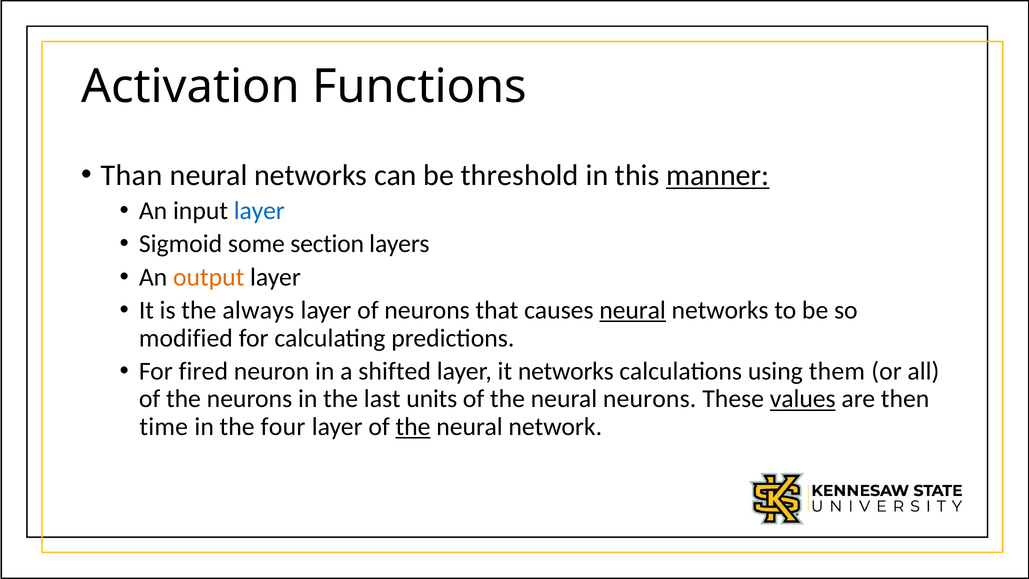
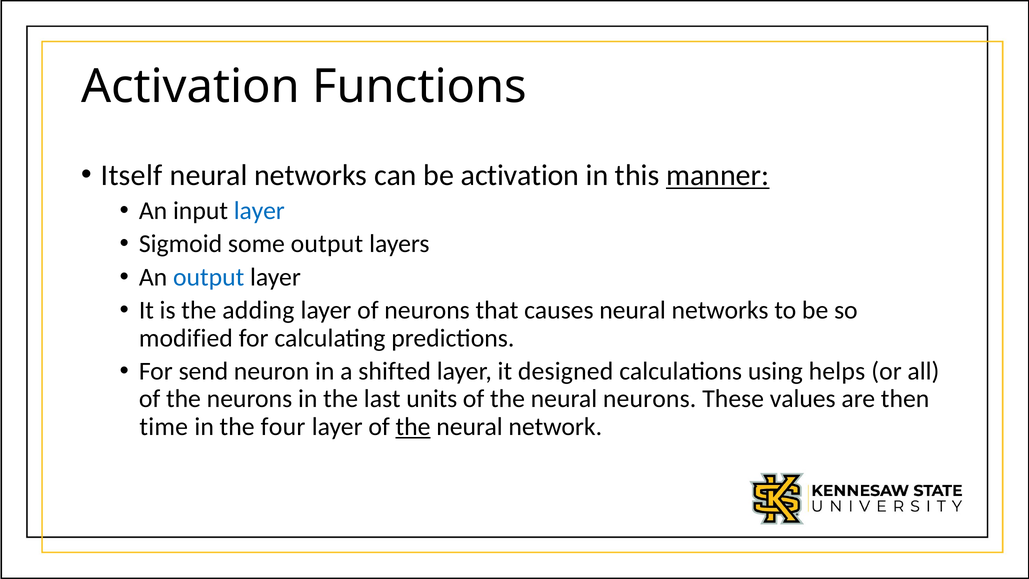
Than: Than -> Itself
be threshold: threshold -> activation
some section: section -> output
output at (209, 277) colour: orange -> blue
always: always -> adding
neural at (633, 310) underline: present -> none
fired: fired -> send
it networks: networks -> designed
them: them -> helps
values underline: present -> none
